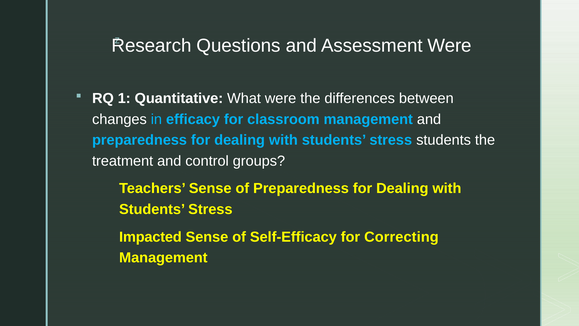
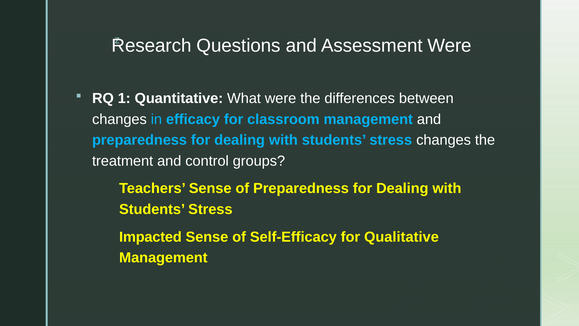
stress students: students -> changes
Correcting: Correcting -> Qualitative
